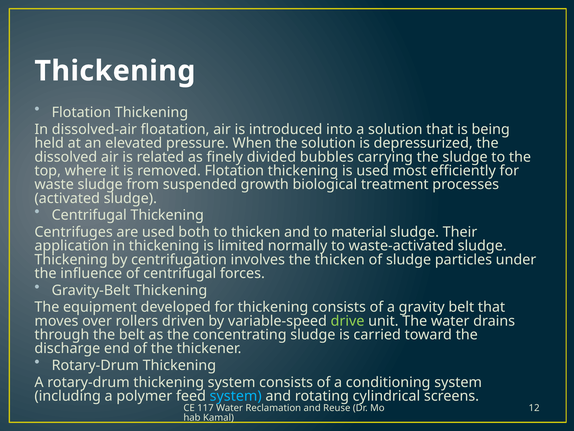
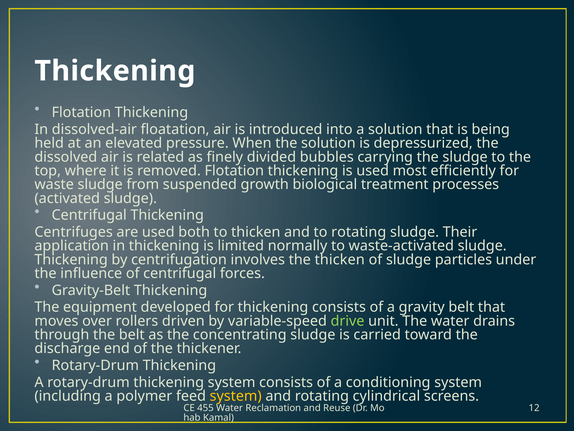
to material: material -> rotating
system at (236, 396) colour: light blue -> yellow
117: 117 -> 455
